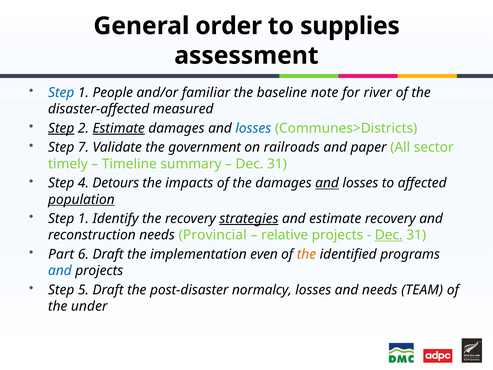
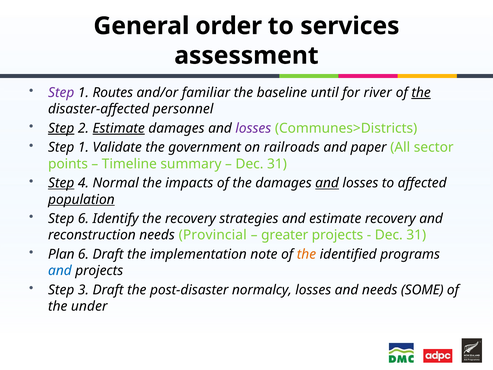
supplies: supplies -> services
Step at (61, 93) colour: blue -> purple
People: People -> Routes
note: note -> until
the at (421, 93) underline: none -> present
measured: measured -> personnel
losses at (253, 128) colour: blue -> purple
7 at (83, 147): 7 -> 1
timely: timely -> points
Step at (61, 183) underline: none -> present
Detours: Detours -> Normal
1 at (83, 219): 1 -> 6
strategies underline: present -> none
relative: relative -> greater
Dec at (389, 235) underline: present -> none
Part: Part -> Plan
even: even -> note
5: 5 -> 3
TEAM: TEAM -> SOME
